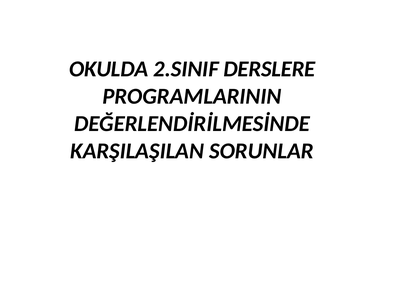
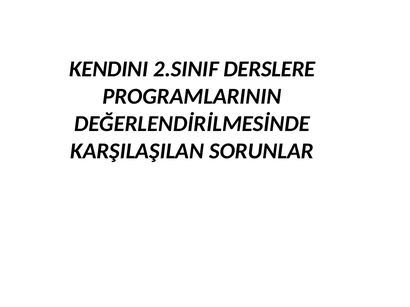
OKULDA: OKULDA -> KENDINI
